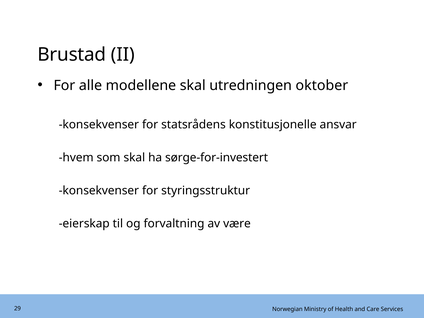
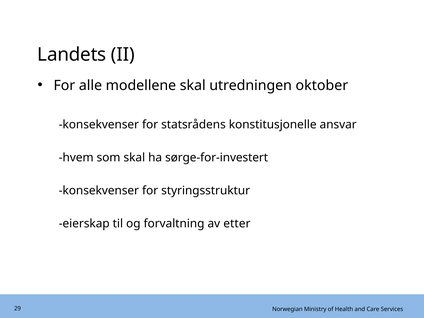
Brustad: Brustad -> Landets
være: være -> etter
